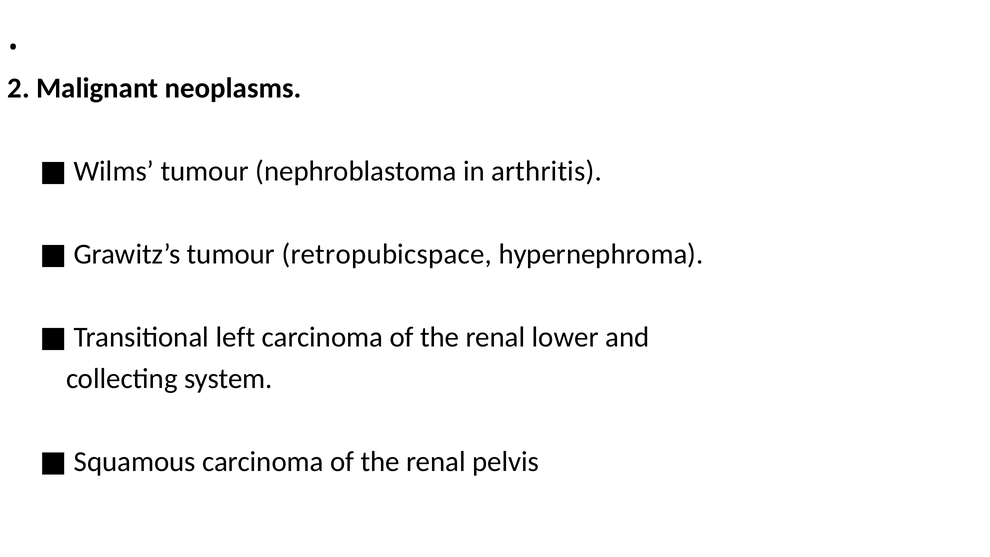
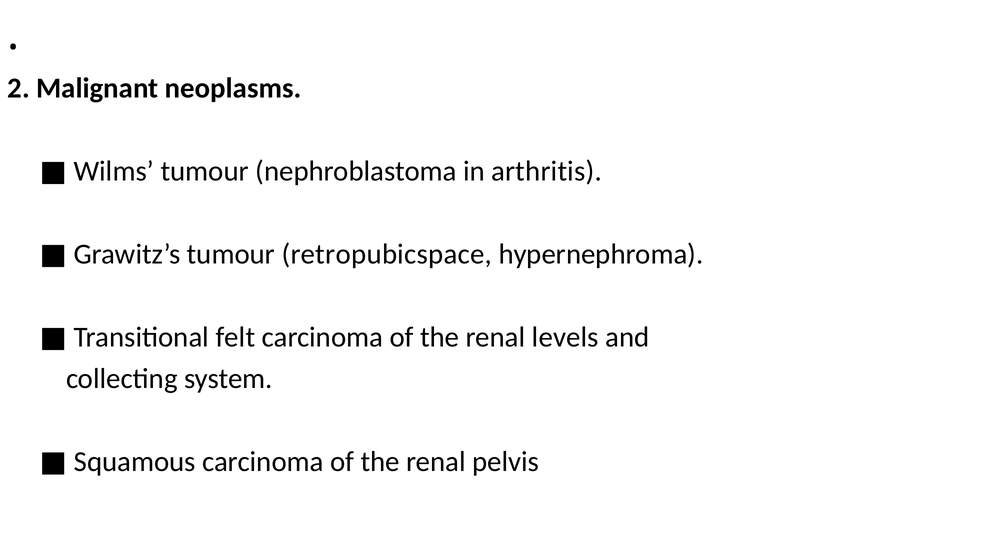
left: left -> felt
lower: lower -> levels
